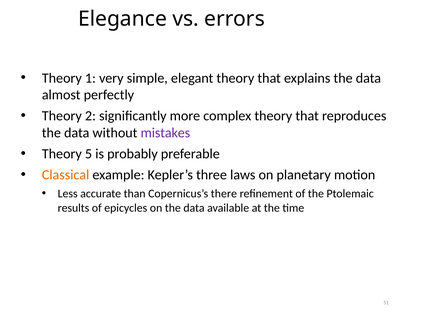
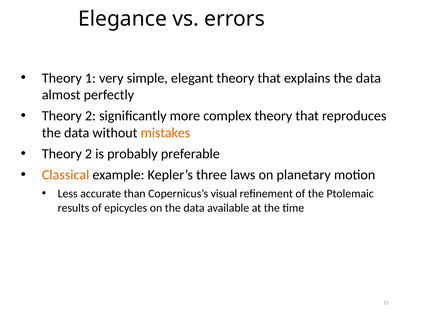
mistakes colour: purple -> orange
5 at (89, 154): 5 -> 2
there: there -> visual
